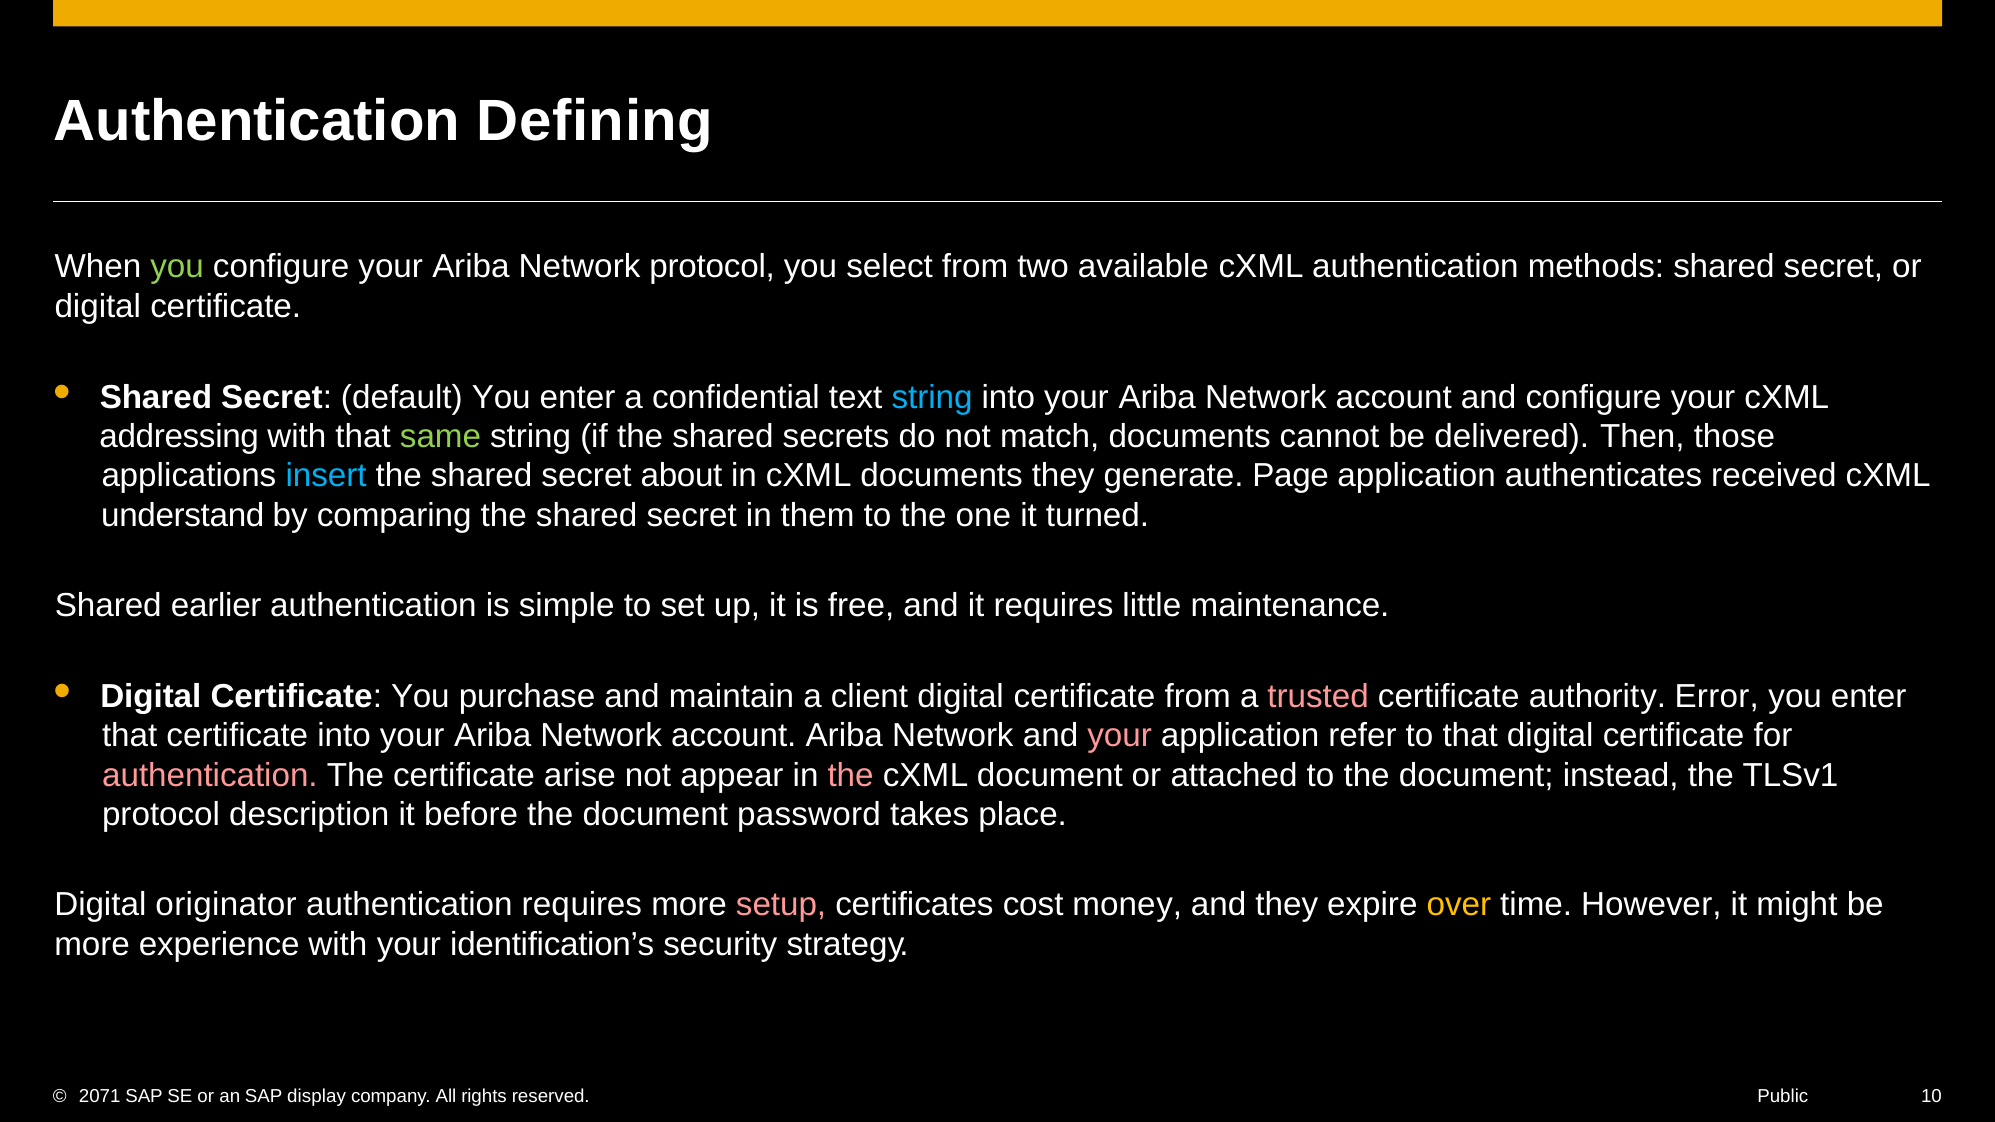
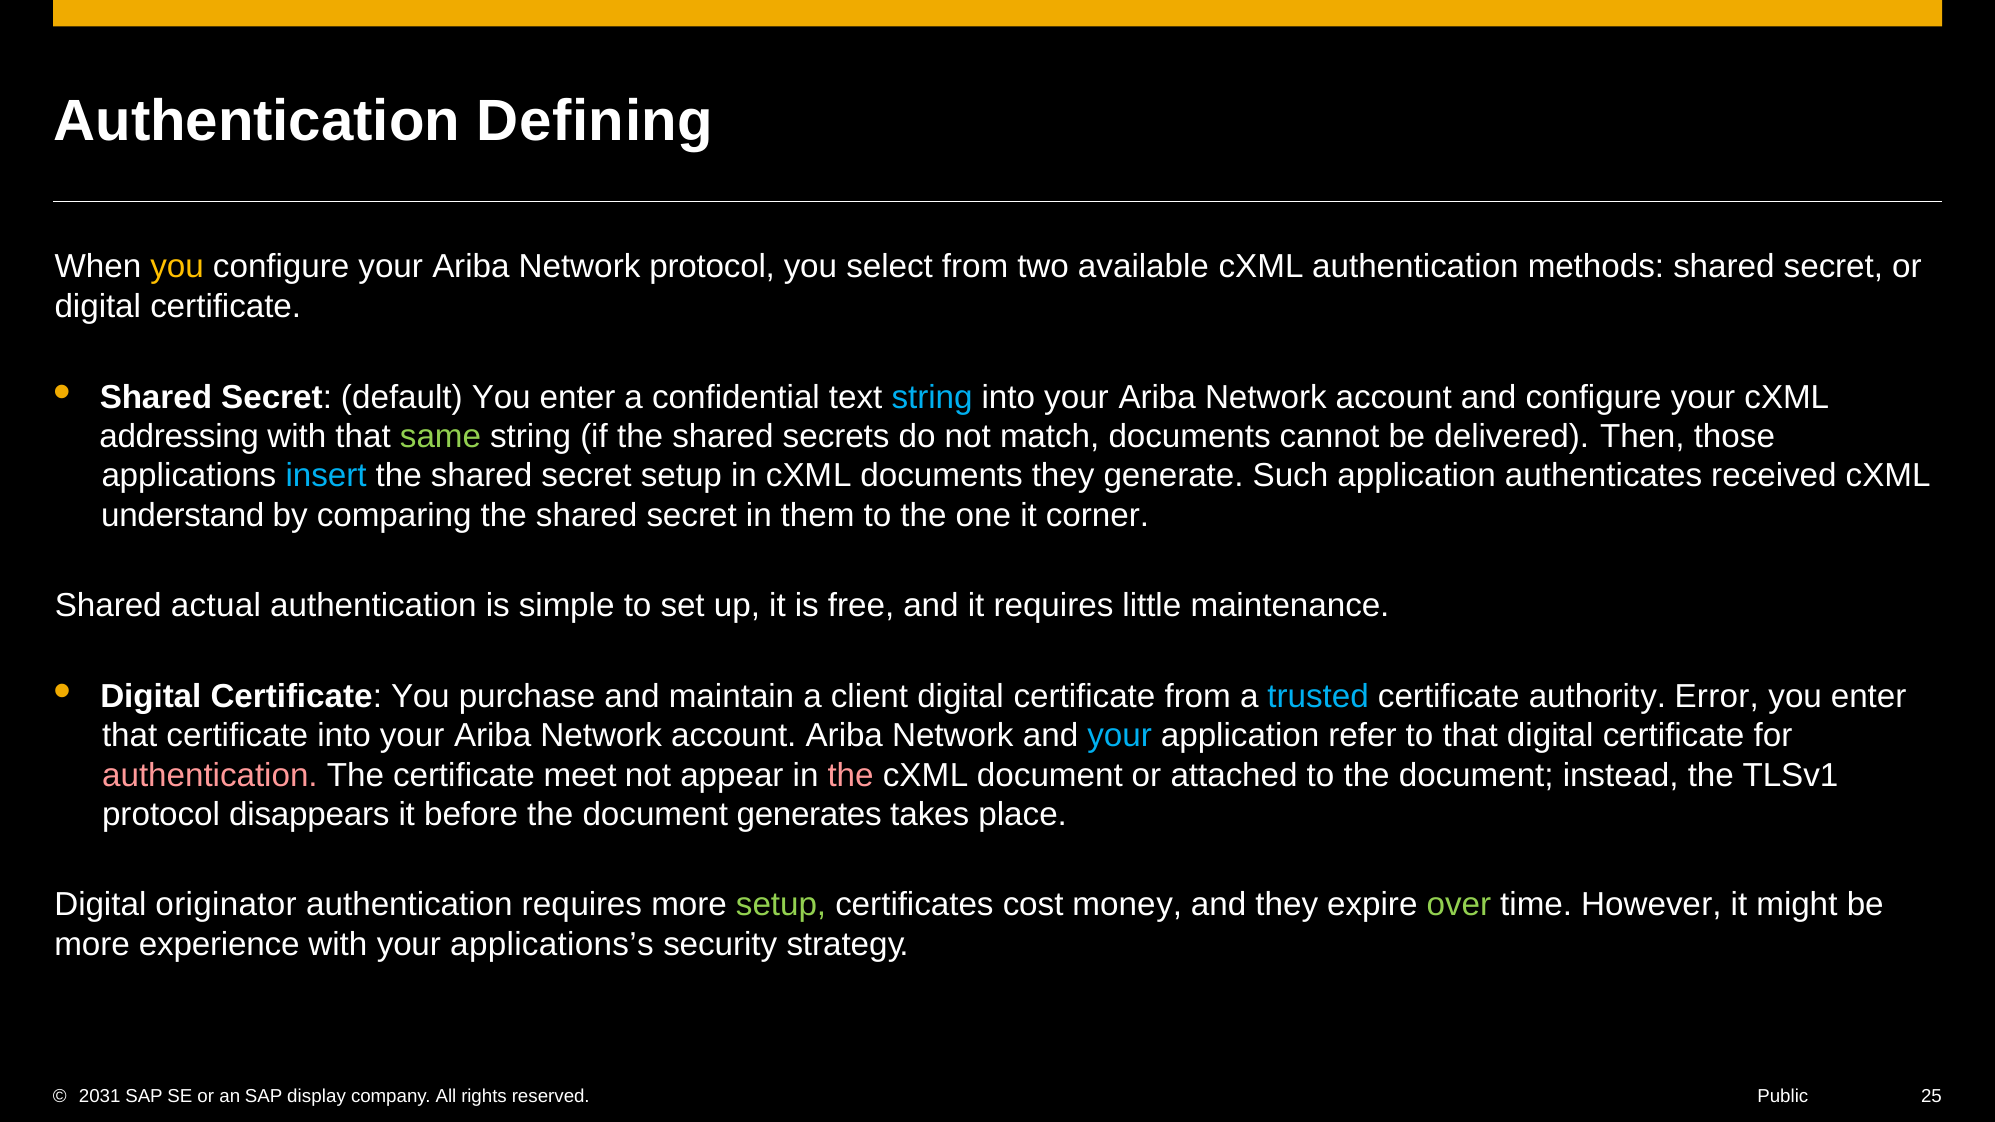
you at (177, 266) colour: light green -> yellow
secret about: about -> setup
Page: Page -> Such
turned: turned -> corner
earlier: earlier -> actual
trusted colour: pink -> light blue
your at (1120, 735) colour: pink -> light blue
arise: arise -> meet
description: description -> disappears
password: password -> generates
setup at (781, 905) colour: pink -> light green
over colour: yellow -> light green
identification’s: identification’s -> applications’s
2071: 2071 -> 2031
10: 10 -> 25
